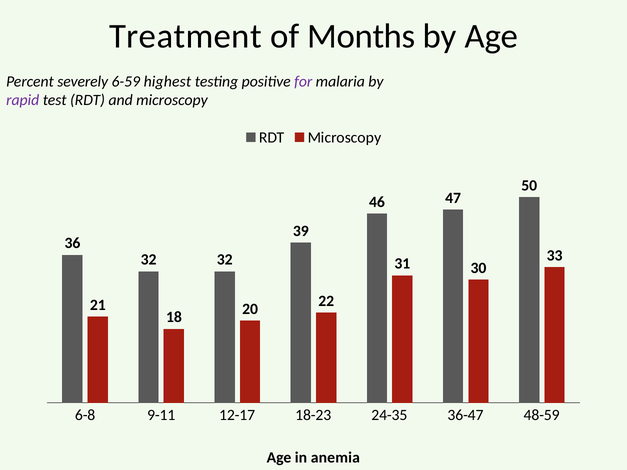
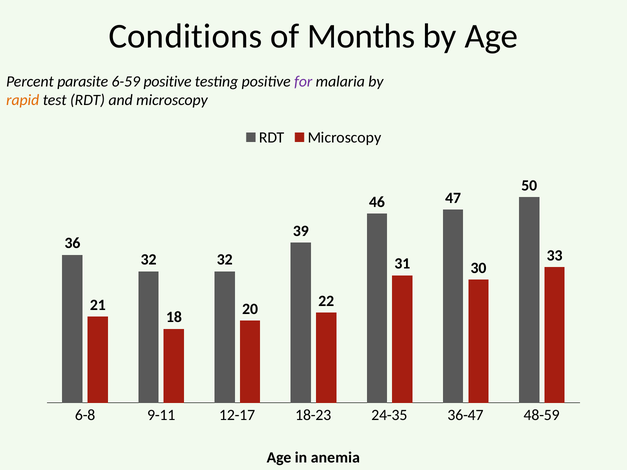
Treatment: Treatment -> Conditions
severely: severely -> parasite
6-59 highest: highest -> positive
rapid colour: purple -> orange
